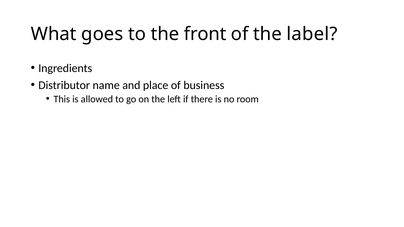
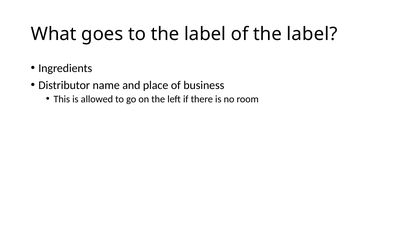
to the front: front -> label
